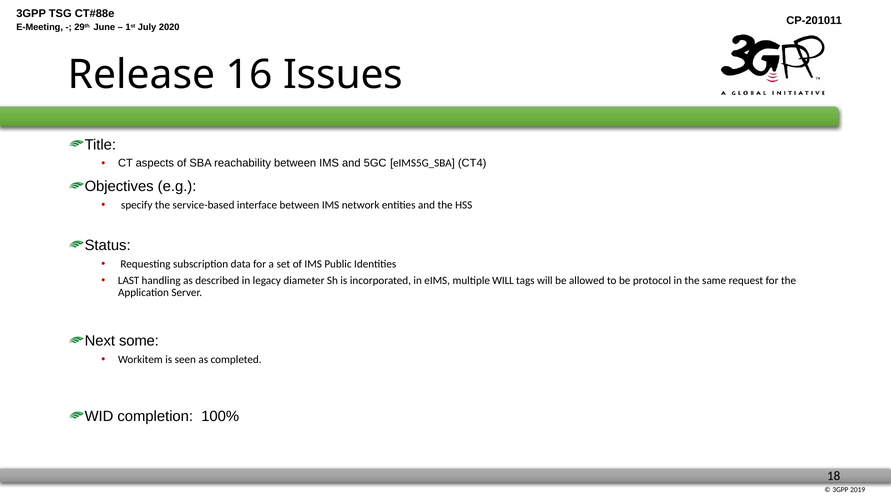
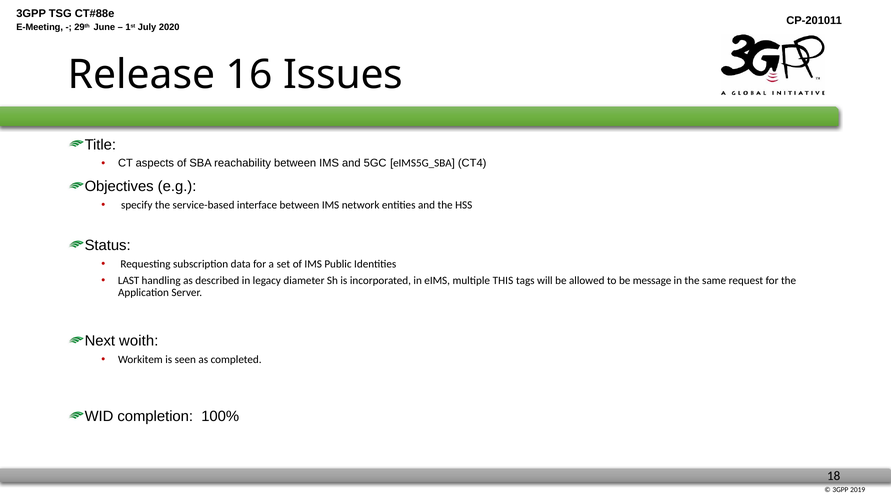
multiple WILL: WILL -> THIS
protocol: protocol -> message
some: some -> woith
